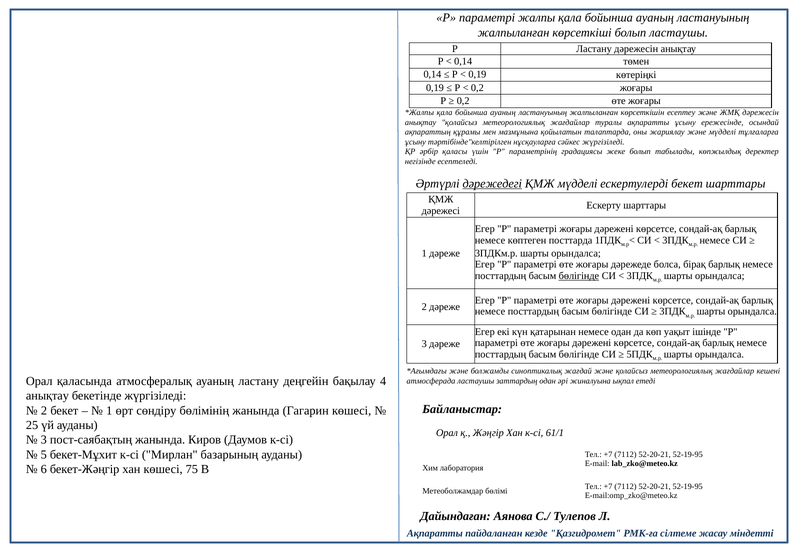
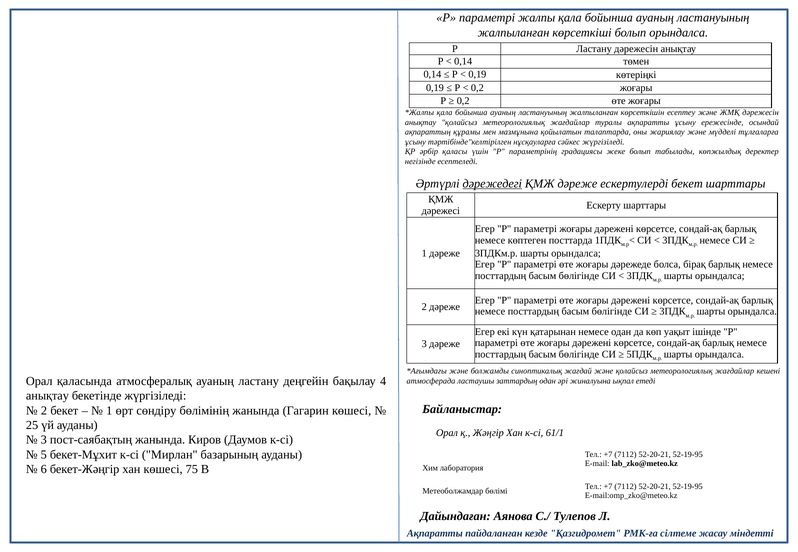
болып ластаушы: ластаушы -> орындалса
ҚМЖ мүдделі: мүдделі -> дәреже
бөлігінде at (579, 276) underline: present -> none
